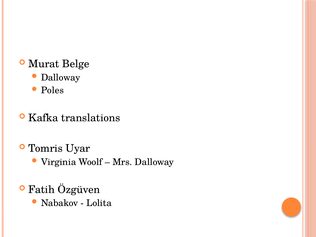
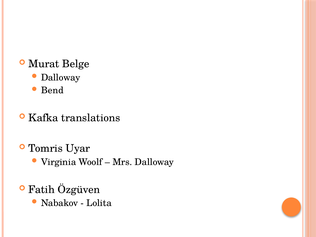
Poles: Poles -> Bend
